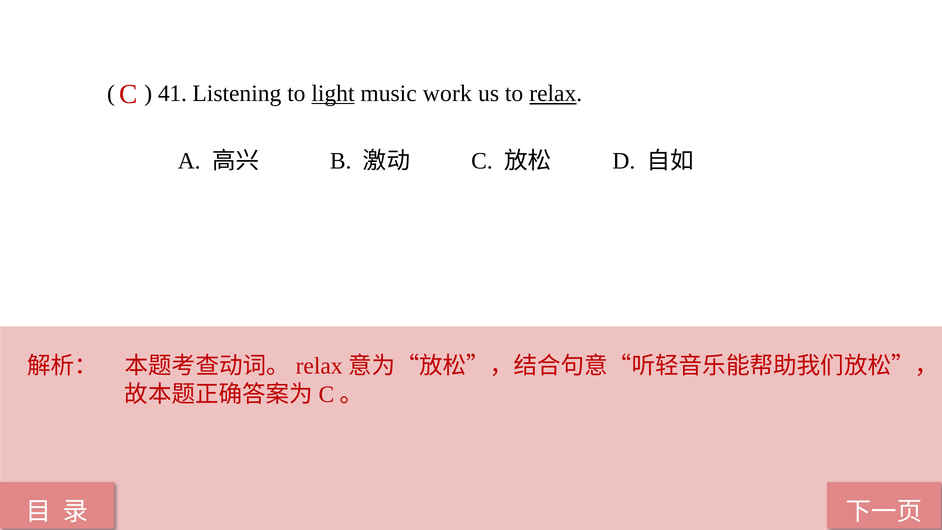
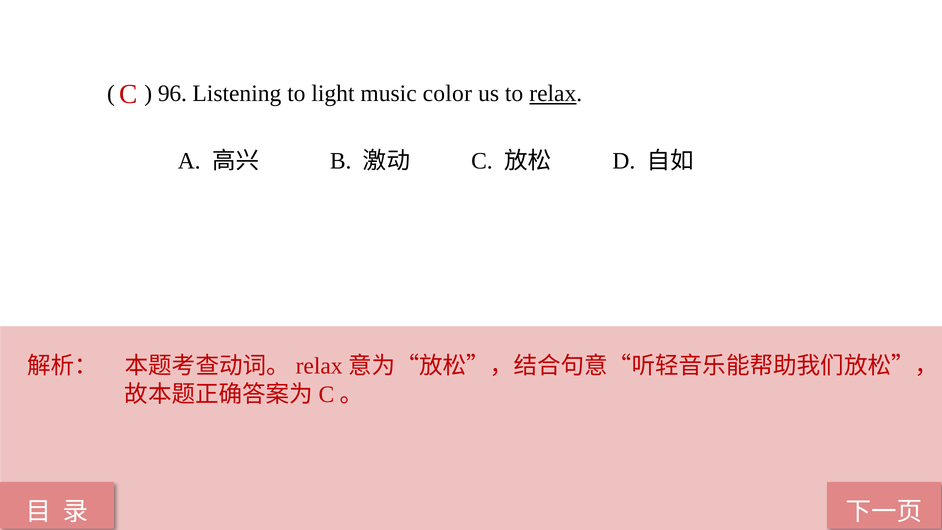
41: 41 -> 96
light underline: present -> none
work: work -> color
